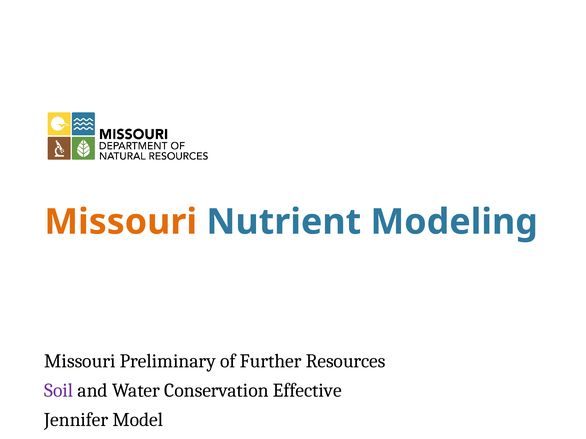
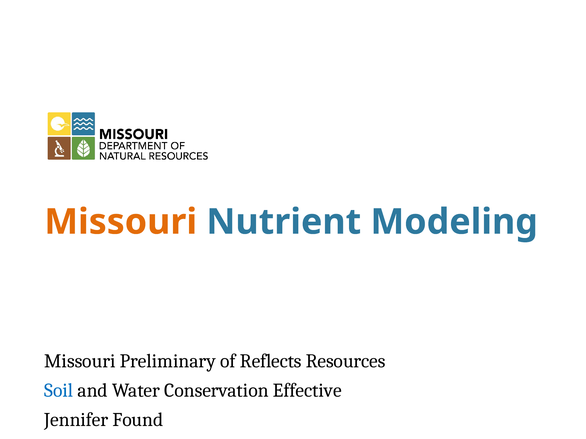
Further: Further -> Reflects
Soil colour: purple -> blue
Model: Model -> Found
